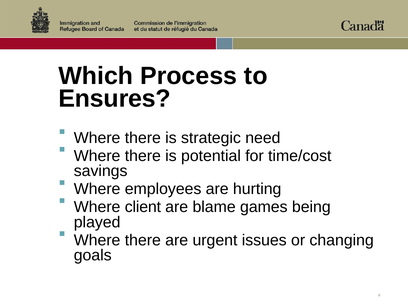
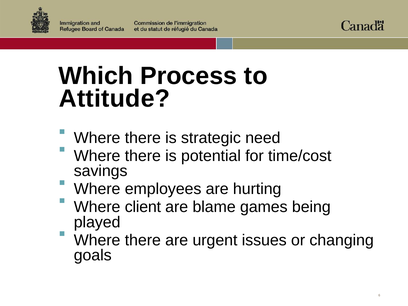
Ensures: Ensures -> Attitude
